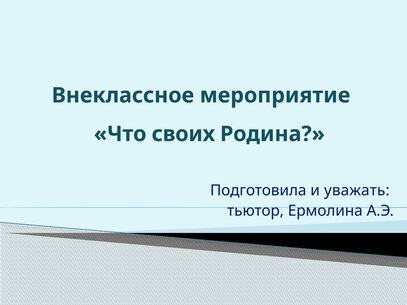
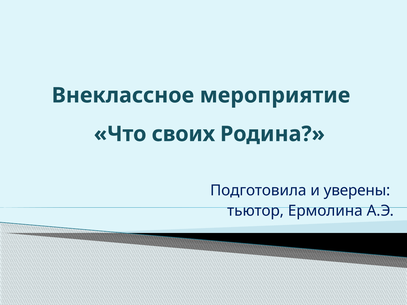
уважать: уважать -> уверены
